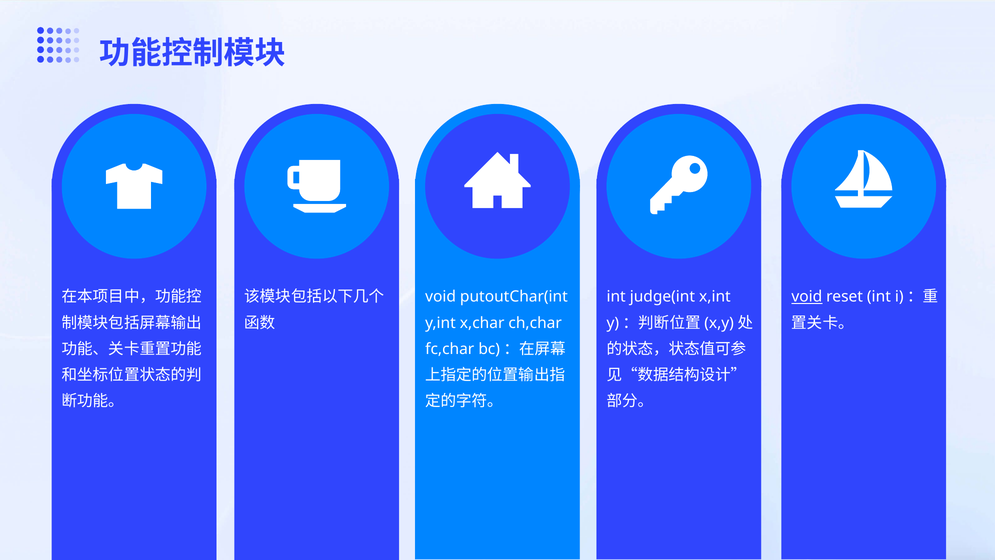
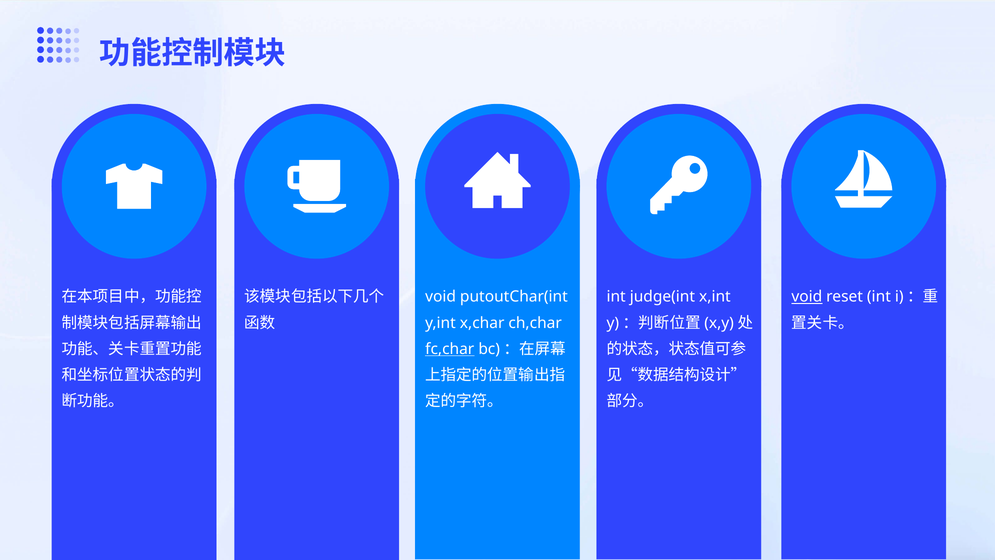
fc,char underline: none -> present
